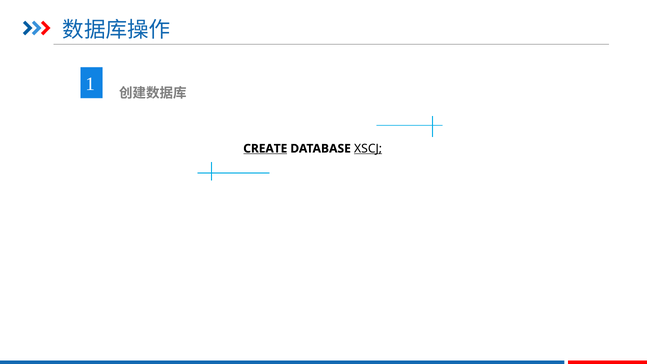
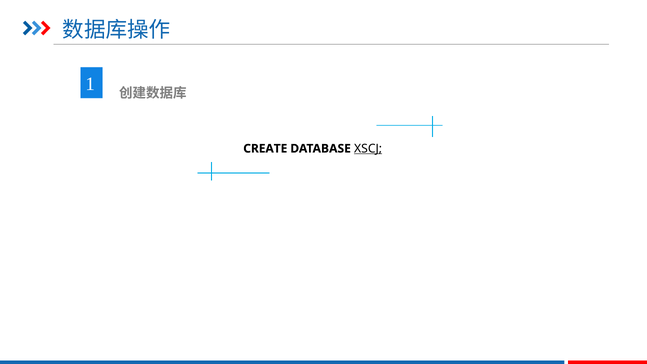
CREATE underline: present -> none
